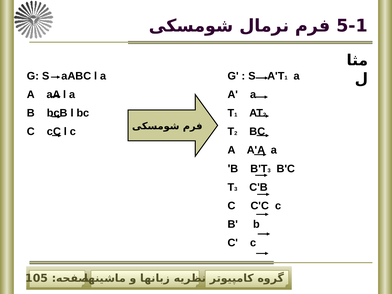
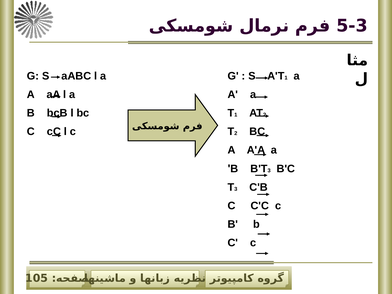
5-1: 5-1 -> 5-3
